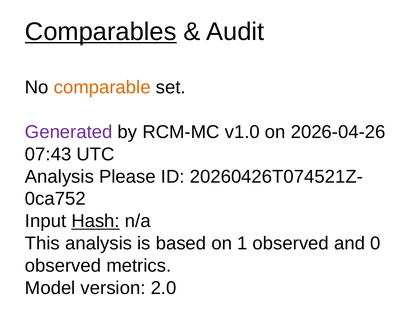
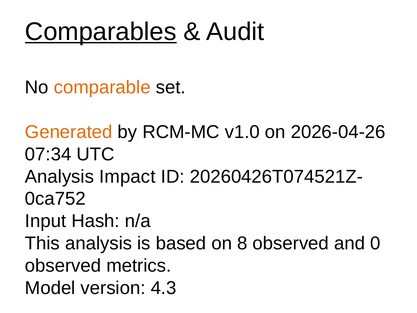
Generated colour: purple -> orange
07:43: 07:43 -> 07:34
Please: Please -> Impact
Hash underline: present -> none
1: 1 -> 8
2.0: 2.0 -> 4.3
